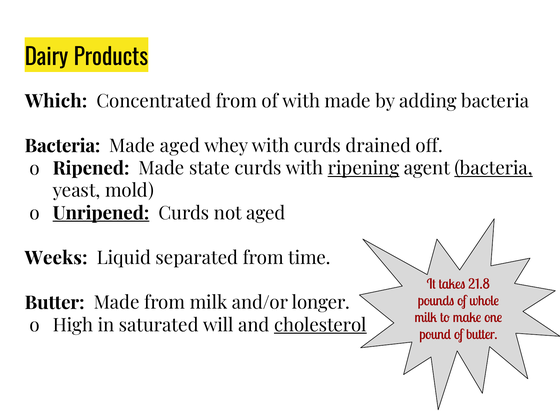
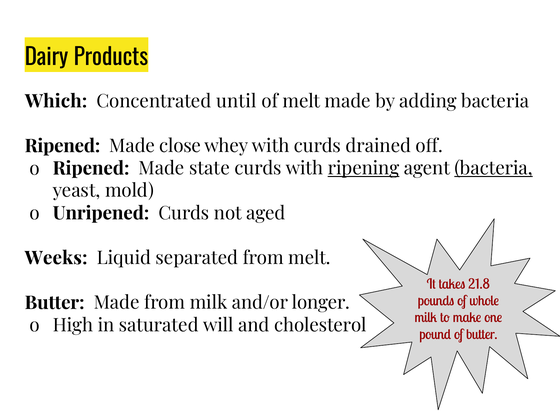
Concentrated from: from -> until
of with: with -> melt
Bacteria at (62, 146): Bacteria -> Ripened
Made aged: aged -> close
Unripened underline: present -> none
from time: time -> melt
cholesterol underline: present -> none
